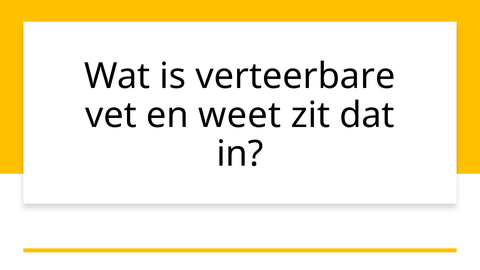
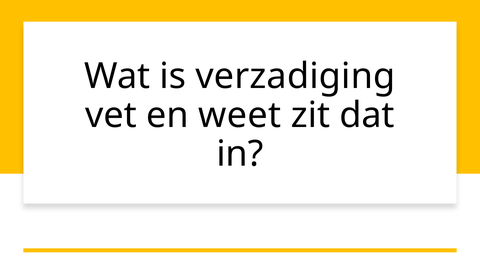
verteerbare: verteerbare -> verzadiging
